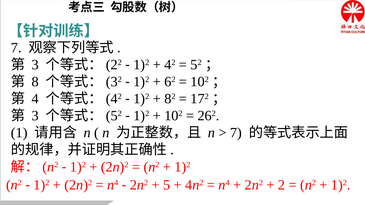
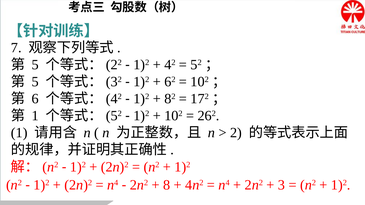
3 at (35, 65): 3 -> 5
8 at (35, 82): 8 -> 5
4: 4 -> 6
3 at (35, 116): 3 -> 1
7 at (236, 133): 7 -> 2
5: 5 -> 8
2: 2 -> 3
